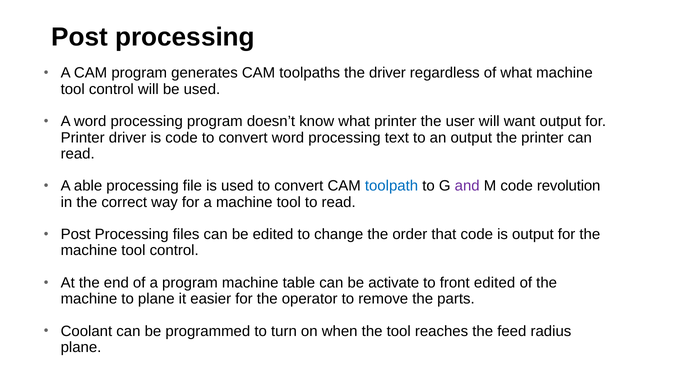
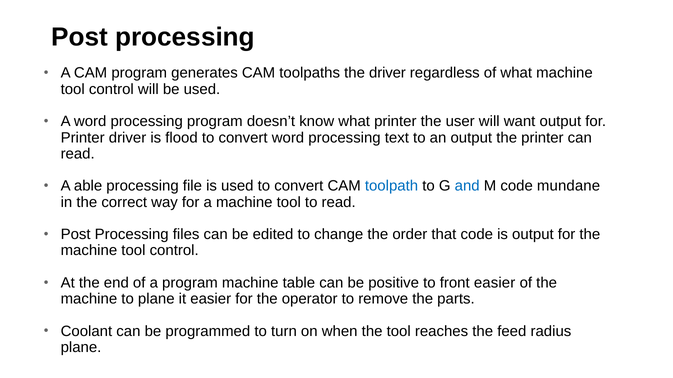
is code: code -> flood
and colour: purple -> blue
revolution: revolution -> mundane
activate: activate -> positive
front edited: edited -> easier
